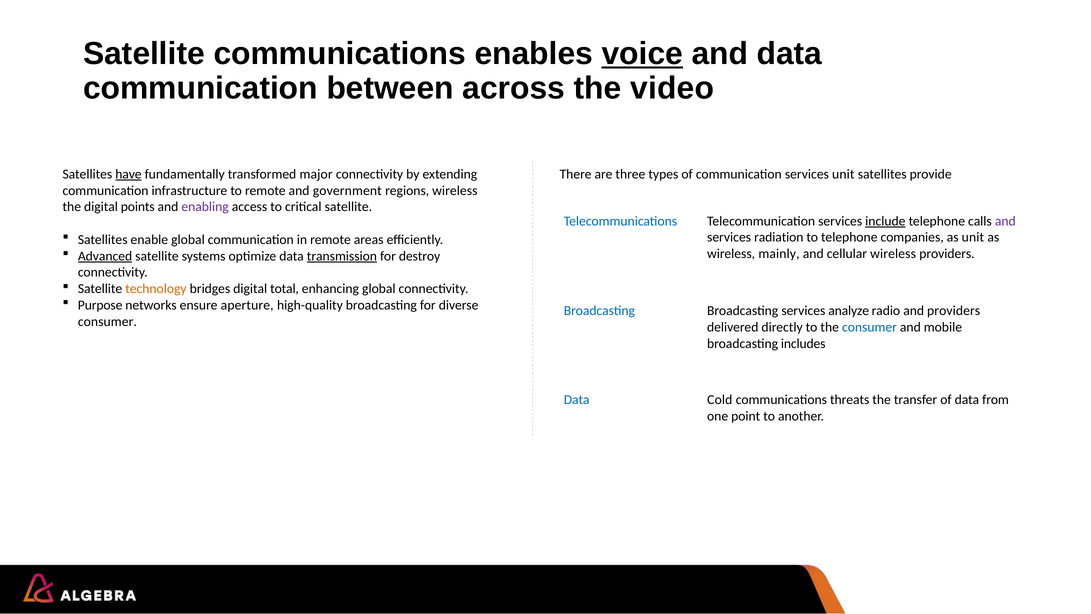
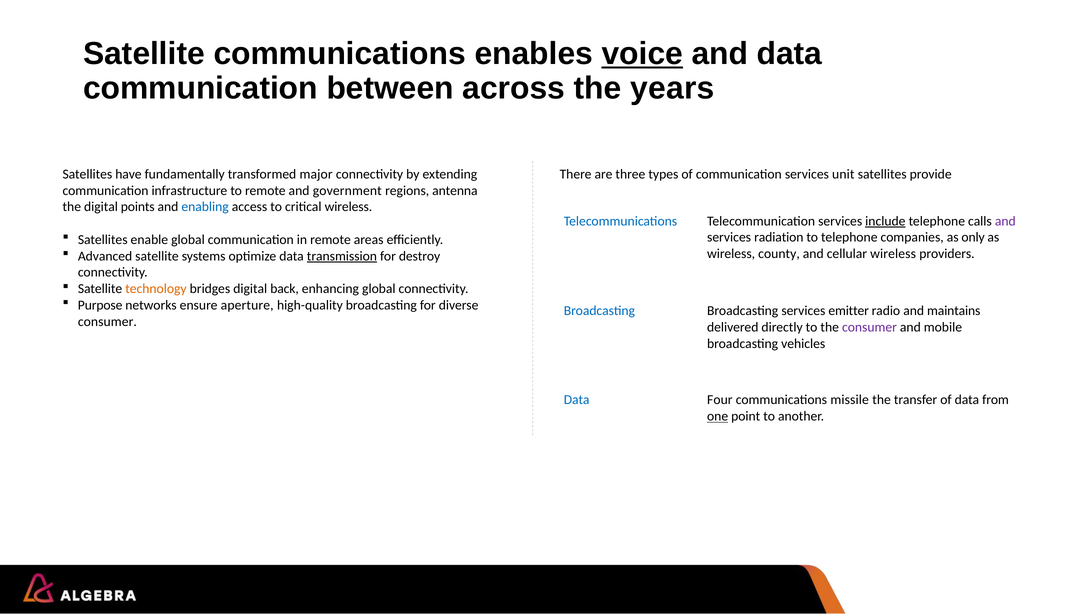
video: video -> years
have underline: present -> none
regions wireless: wireless -> antenna
enabling colour: purple -> blue
critical satellite: satellite -> wireless
as unit: unit -> only
mainly: mainly -> county
Advanced underline: present -> none
total: total -> back
analyze: analyze -> emitter
and providers: providers -> maintains
consumer at (869, 327) colour: blue -> purple
includes: includes -> vehicles
Cold: Cold -> Four
threats: threats -> missile
one underline: none -> present
